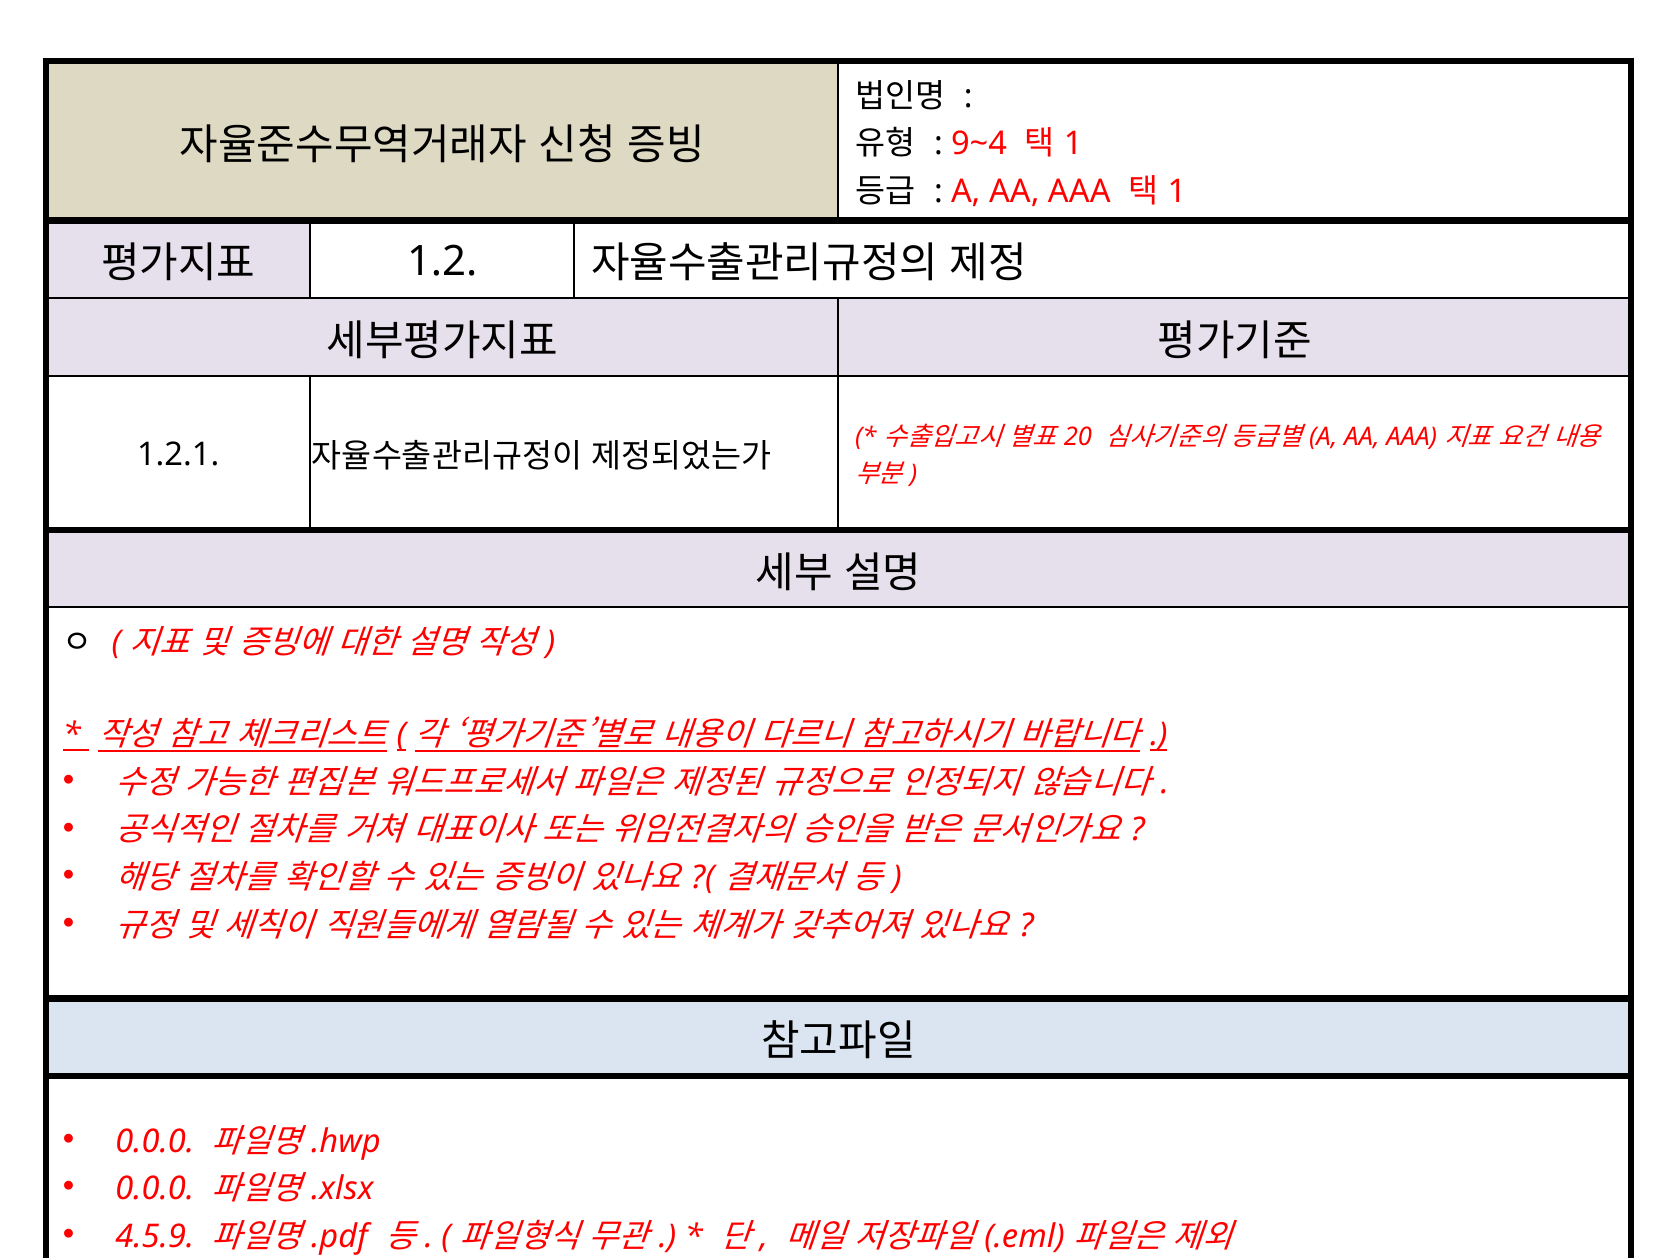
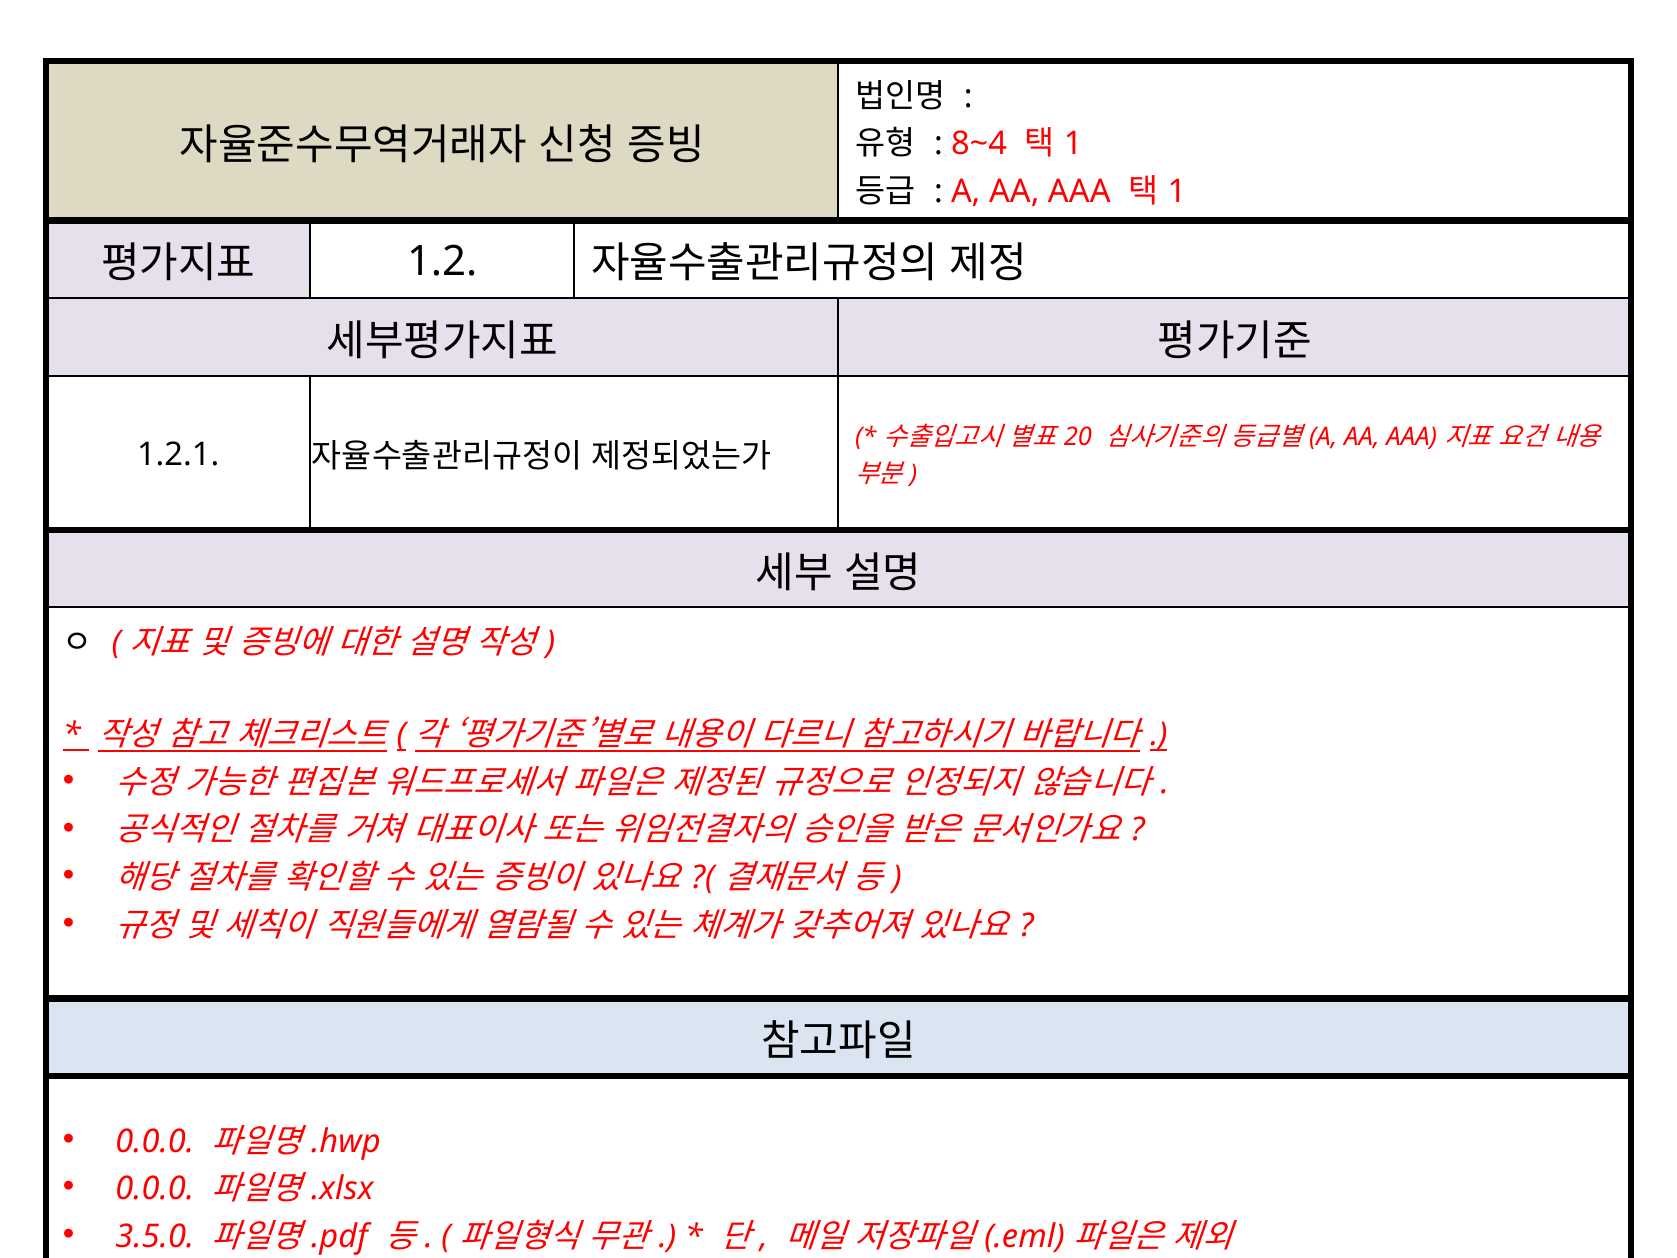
9~4: 9~4 -> 8~4
4.5.9: 4.5.9 -> 3.5.0
